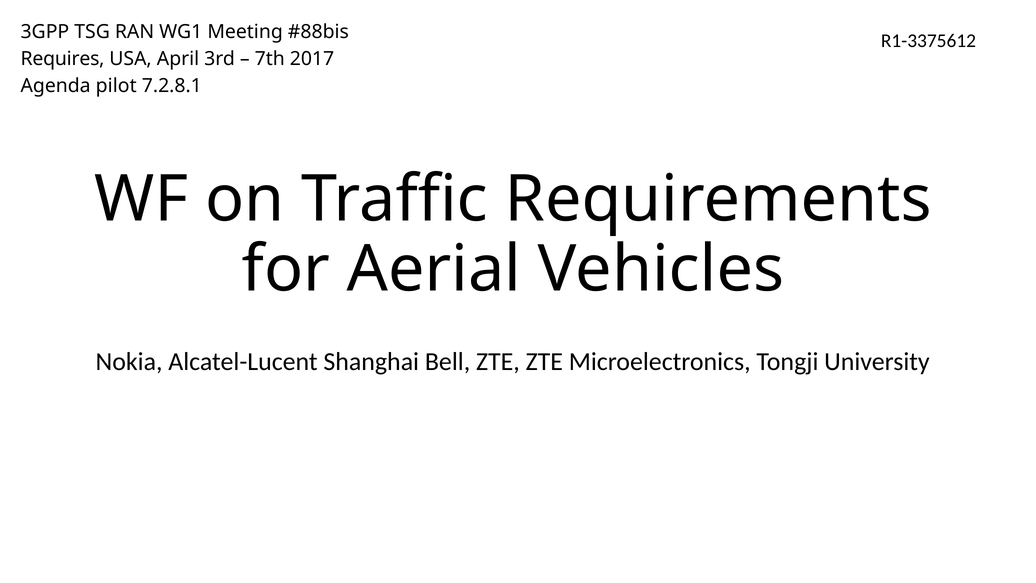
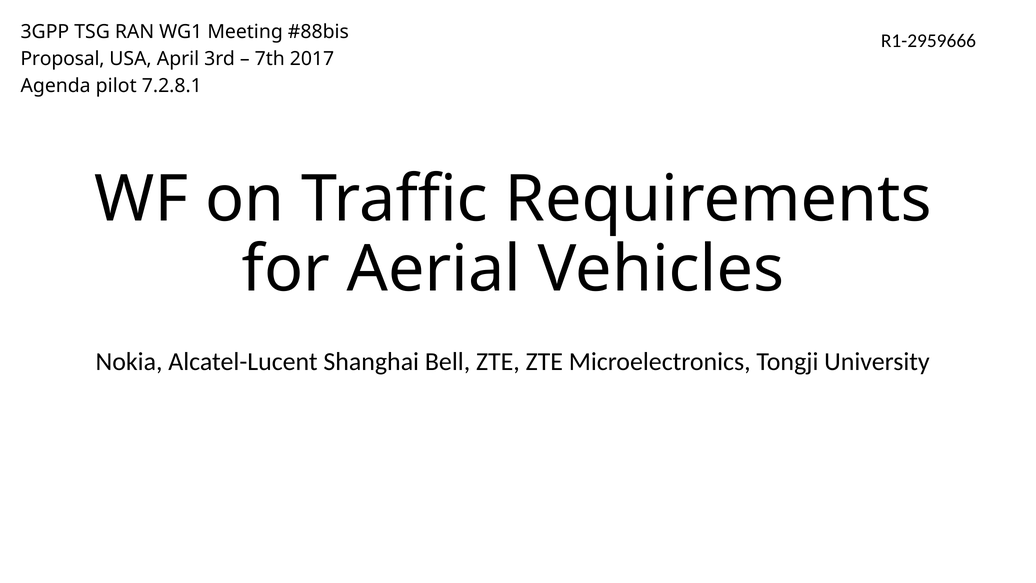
R1-3375612: R1-3375612 -> R1-2959666
Requires: Requires -> Proposal
